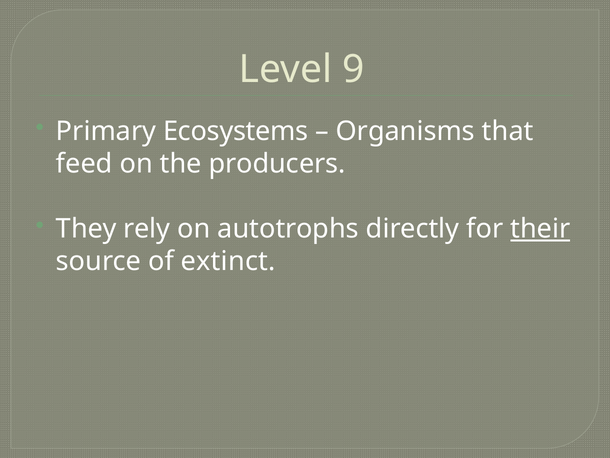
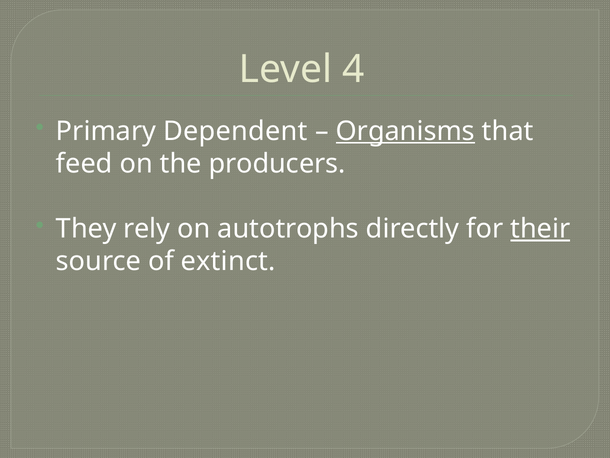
9: 9 -> 4
Ecosystems: Ecosystems -> Dependent
Organisms underline: none -> present
